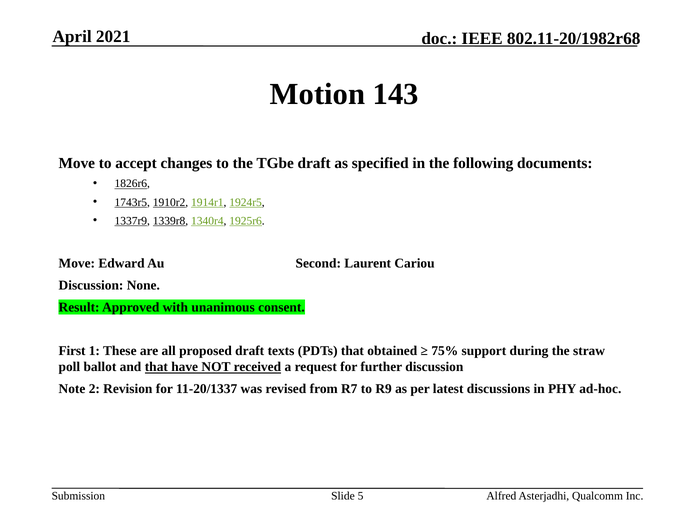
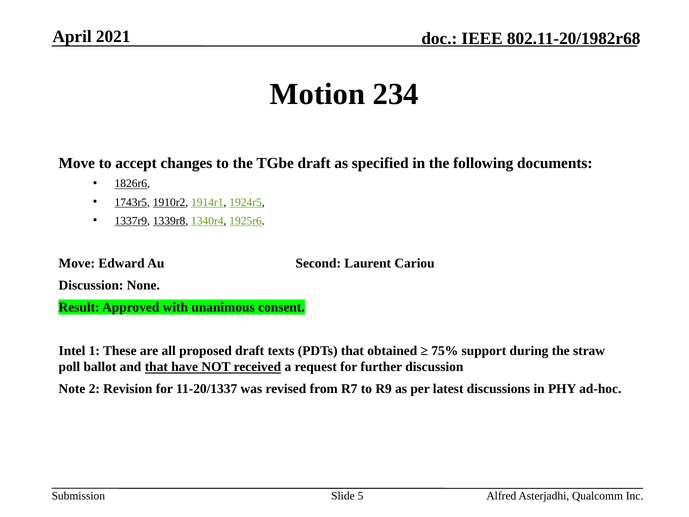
143: 143 -> 234
First: First -> Intel
